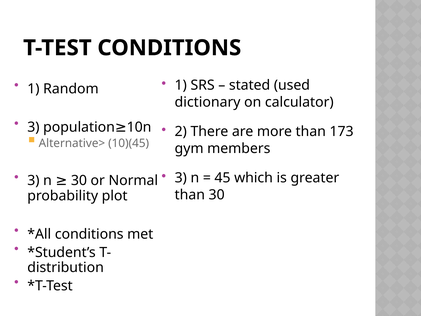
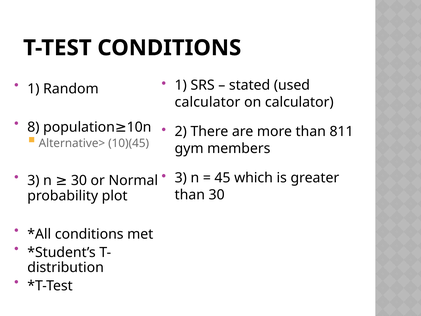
dictionary at (208, 102): dictionary -> calculator
3 at (33, 127): 3 -> 8
173: 173 -> 811
